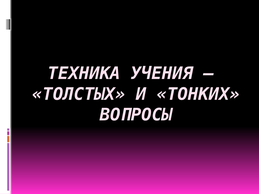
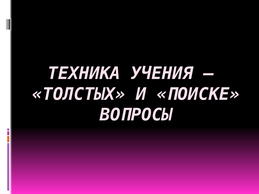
ТОНКИХ: ТОНКИХ -> ПОИСКЕ
